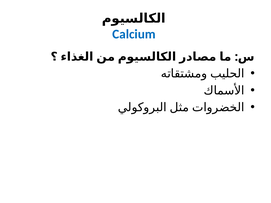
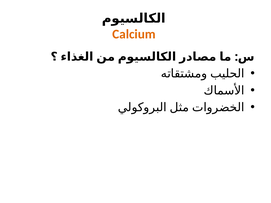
Calcium colour: blue -> orange
